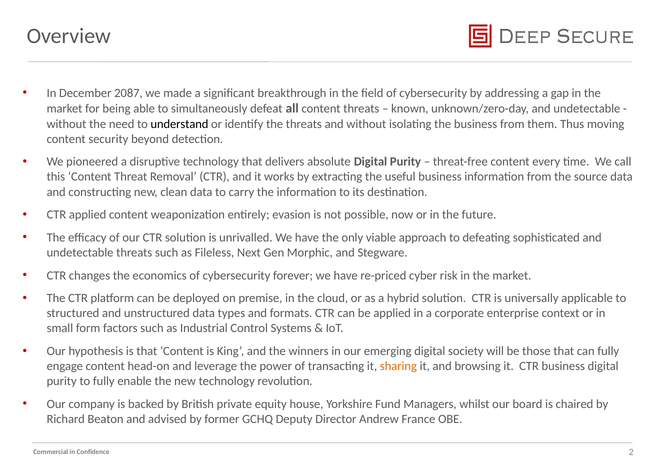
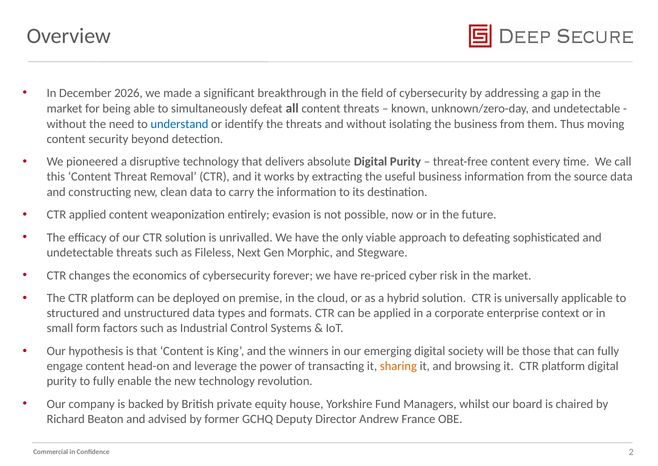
2087: 2087 -> 2026
understand colour: black -> blue
it CTR business: business -> platform
